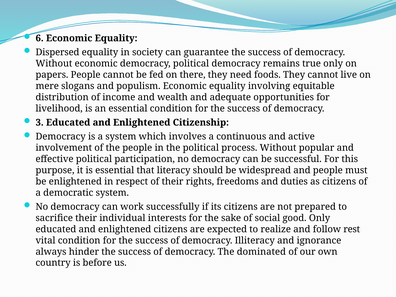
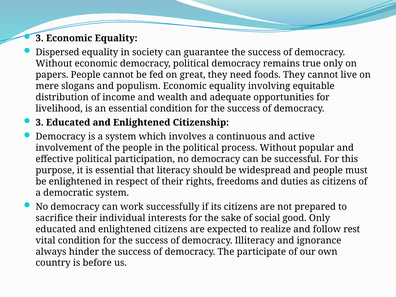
6 at (40, 38): 6 -> 3
there: there -> great
dominated: dominated -> participate
